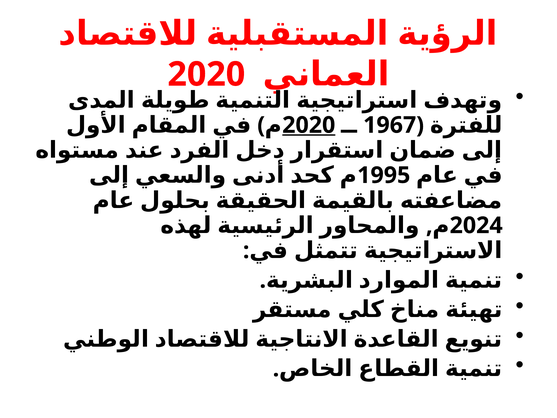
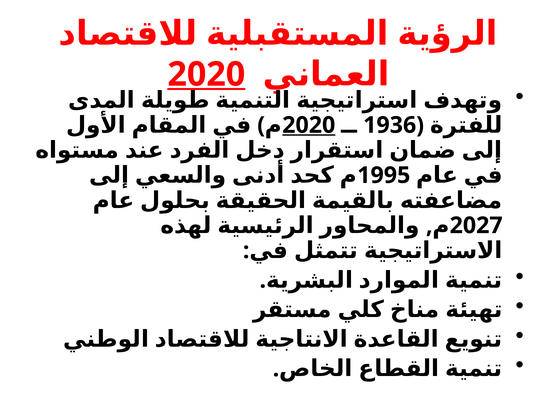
2020 at (206, 74) underline: none -> present
1967: 1967 -> 1936
2024: 2024 -> 2027
